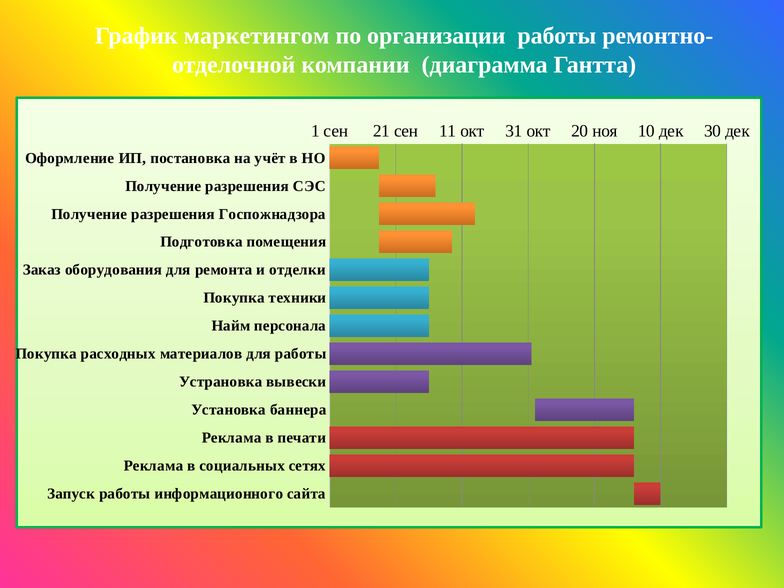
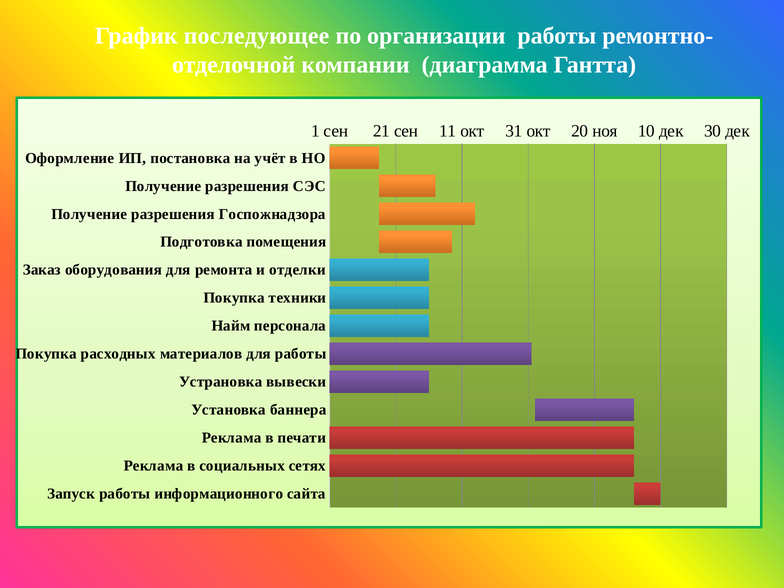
маркетингом: маркетингом -> последующее
